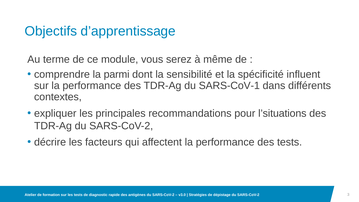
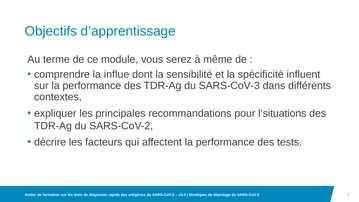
parmi: parmi -> influe
SARS-CoV-1: SARS-CoV-1 -> SARS-CoV-3
